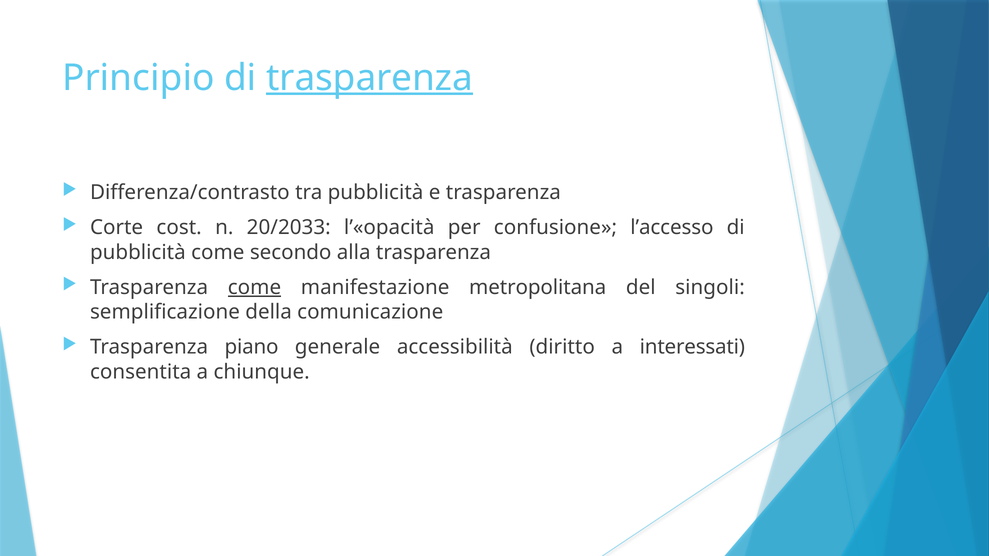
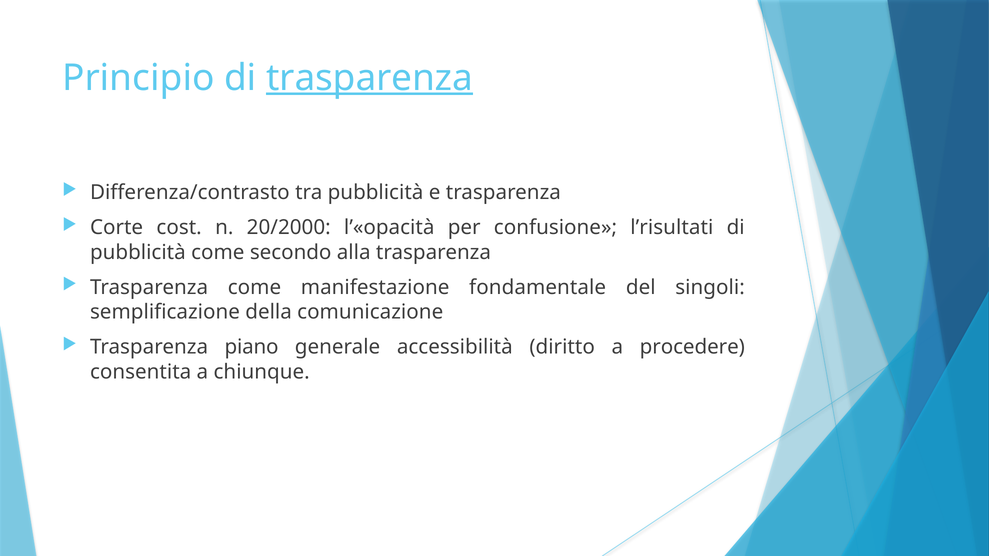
20/2033: 20/2033 -> 20/2000
l’accesso: l’accesso -> l’risultati
come at (254, 288) underline: present -> none
metropolitana: metropolitana -> fondamentale
interessati: interessati -> procedere
